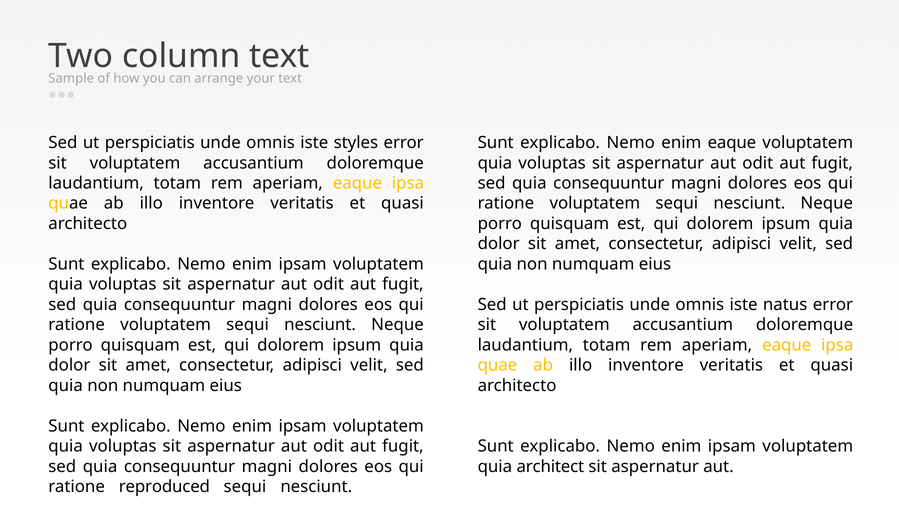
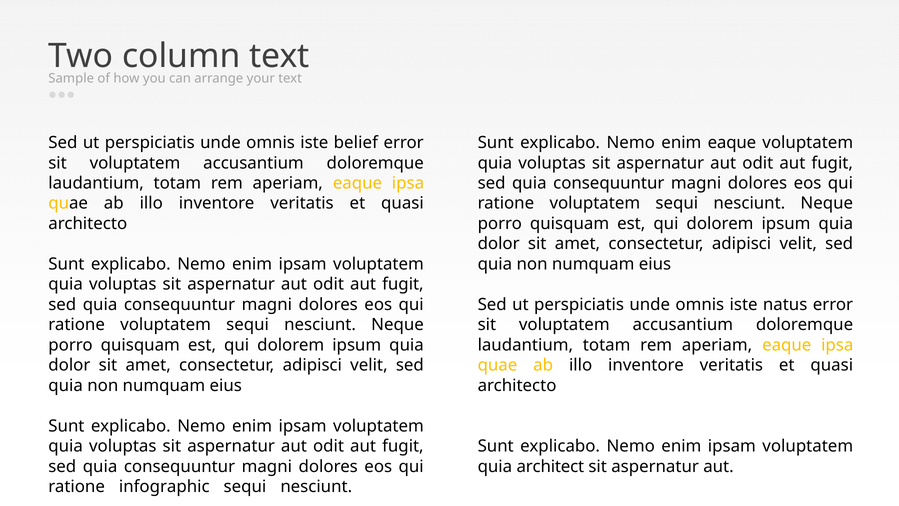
styles: styles -> belief
reproduced: reproduced -> infographic
